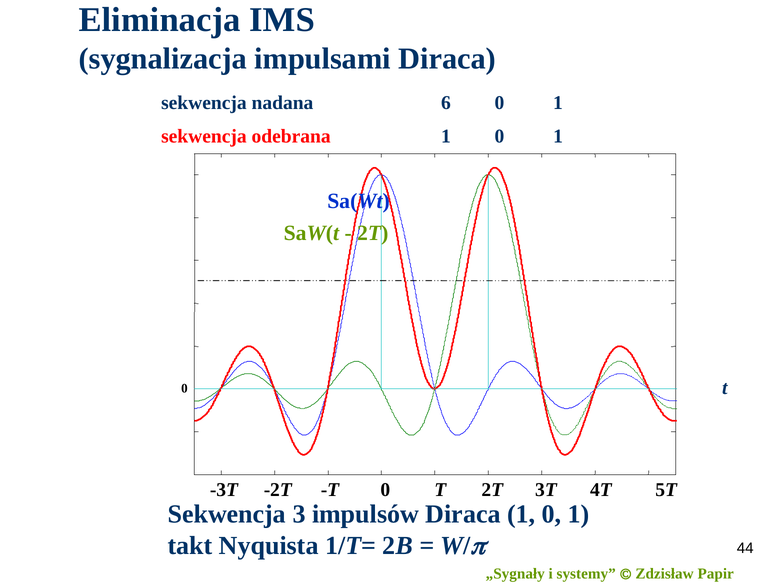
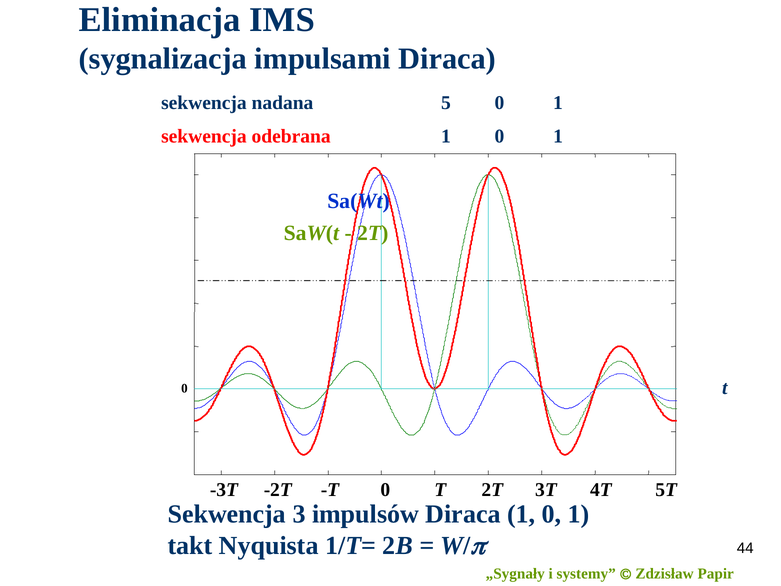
6: 6 -> 5
